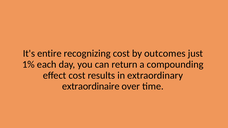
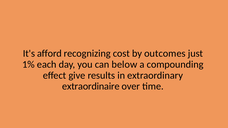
entire: entire -> afford
return: return -> below
effect cost: cost -> give
